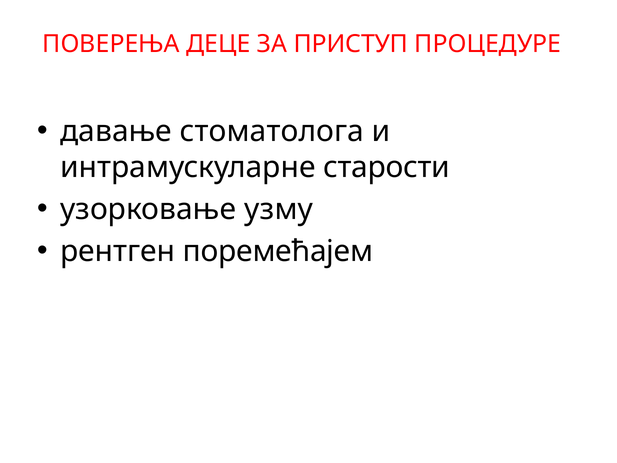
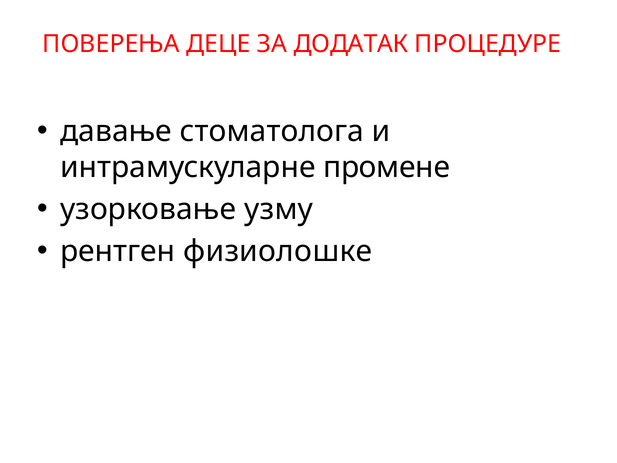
ПРИСТУП: ПРИСТУП -> ДОДАТАК
старости: старости -> промене
поремећајем: поремећајем -> физиолошке
